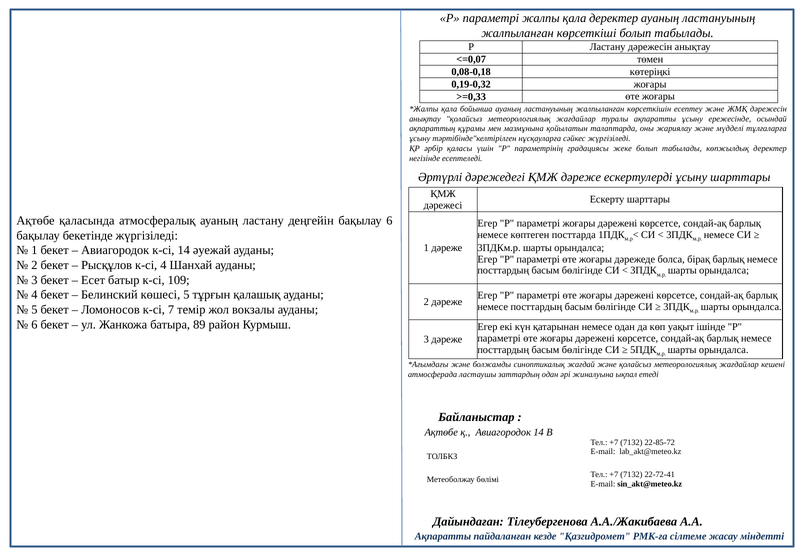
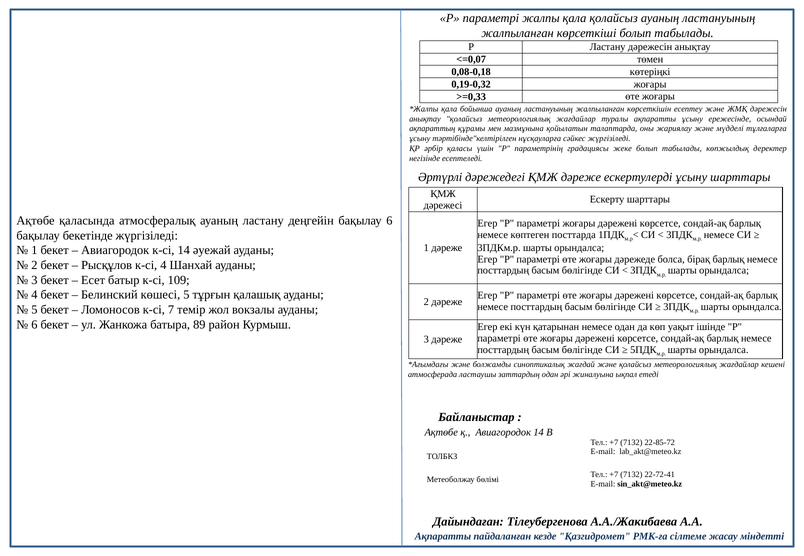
қала деректер: деректер -> қолайсыз
